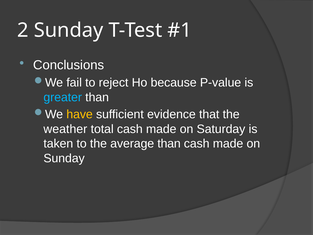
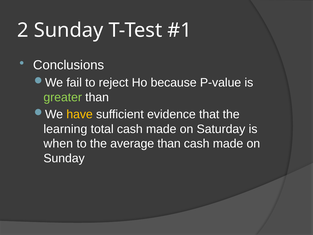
greater colour: light blue -> light green
weather: weather -> learning
taken: taken -> when
